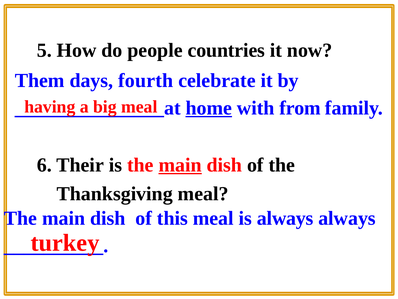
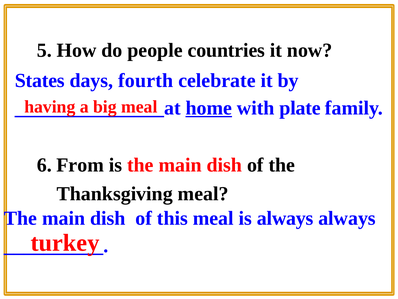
Them: Them -> States
from: from -> plate
Their: Their -> From
main at (180, 165) underline: present -> none
